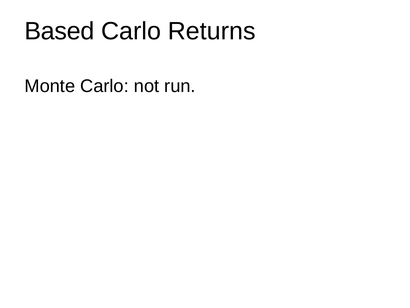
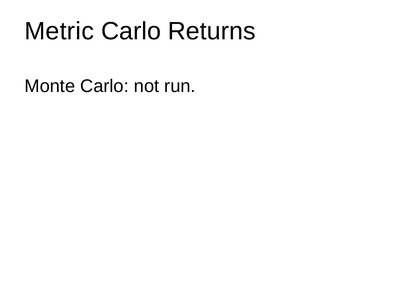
Based: Based -> Metric
